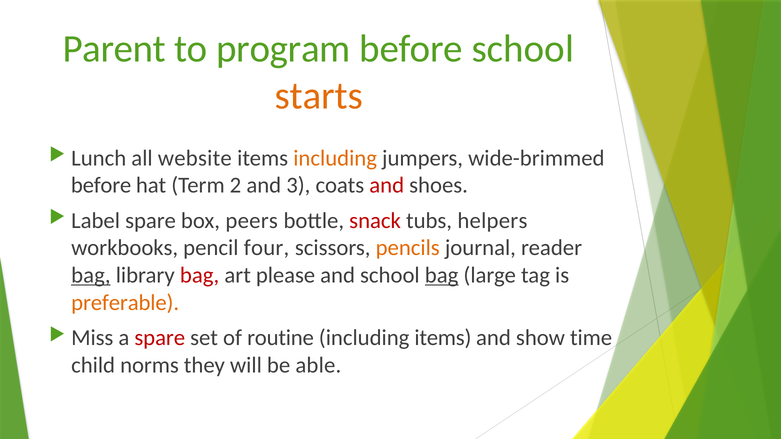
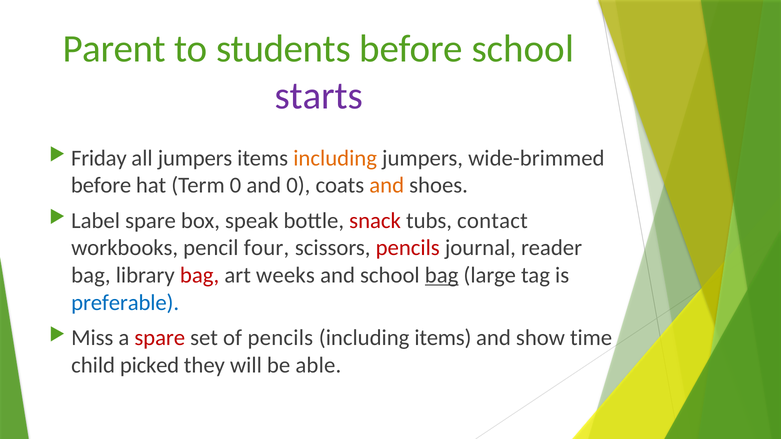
program: program -> students
starts colour: orange -> purple
Lunch: Lunch -> Friday
all website: website -> jumpers
Term 2: 2 -> 0
and 3: 3 -> 0
and at (387, 185) colour: red -> orange
peers: peers -> speak
helpers: helpers -> contact
pencils at (408, 248) colour: orange -> red
bag at (91, 275) underline: present -> none
please: please -> weeks
preferable colour: orange -> blue
of routine: routine -> pencils
norms: norms -> picked
